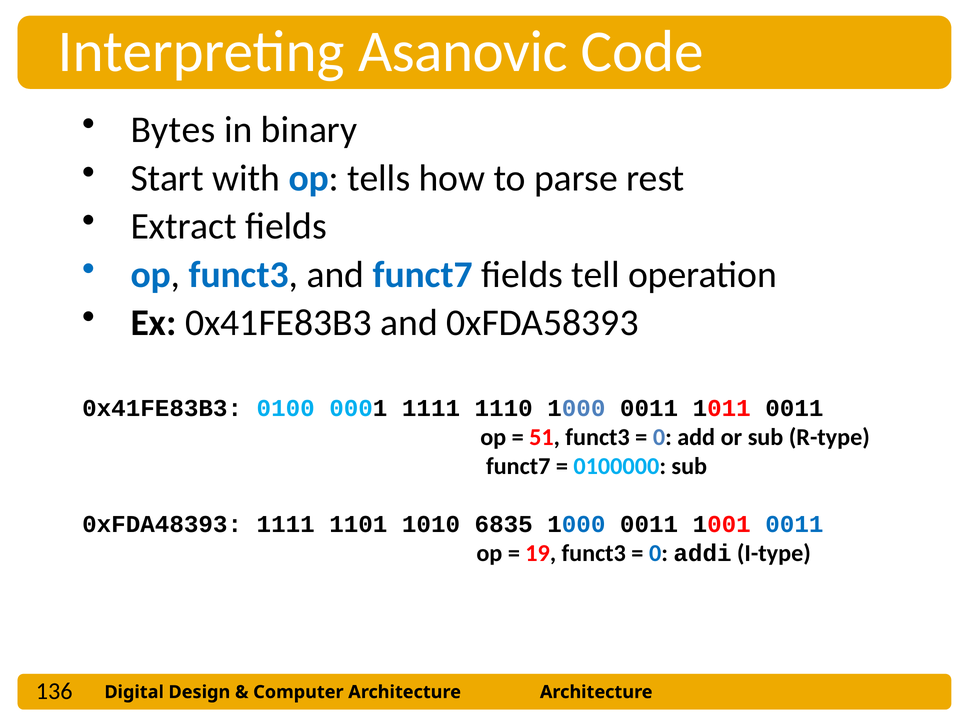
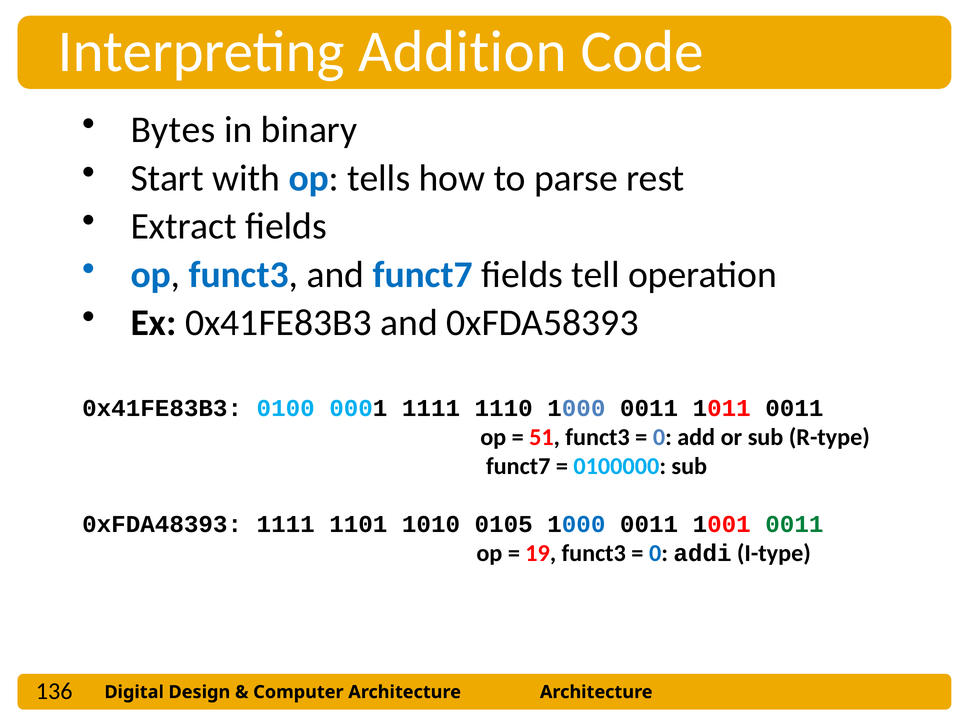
Asanovic: Asanovic -> Addition
6835: 6835 -> 0105
0011 at (794, 524) colour: blue -> green
